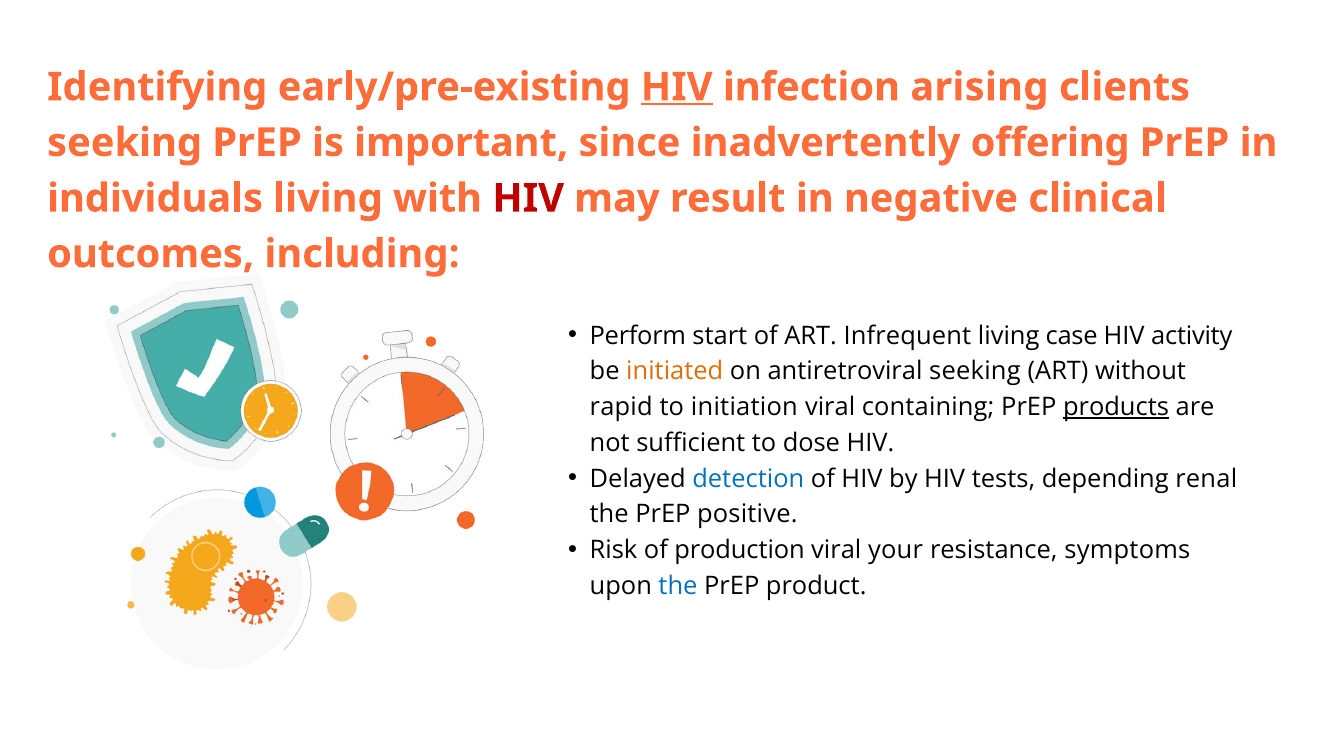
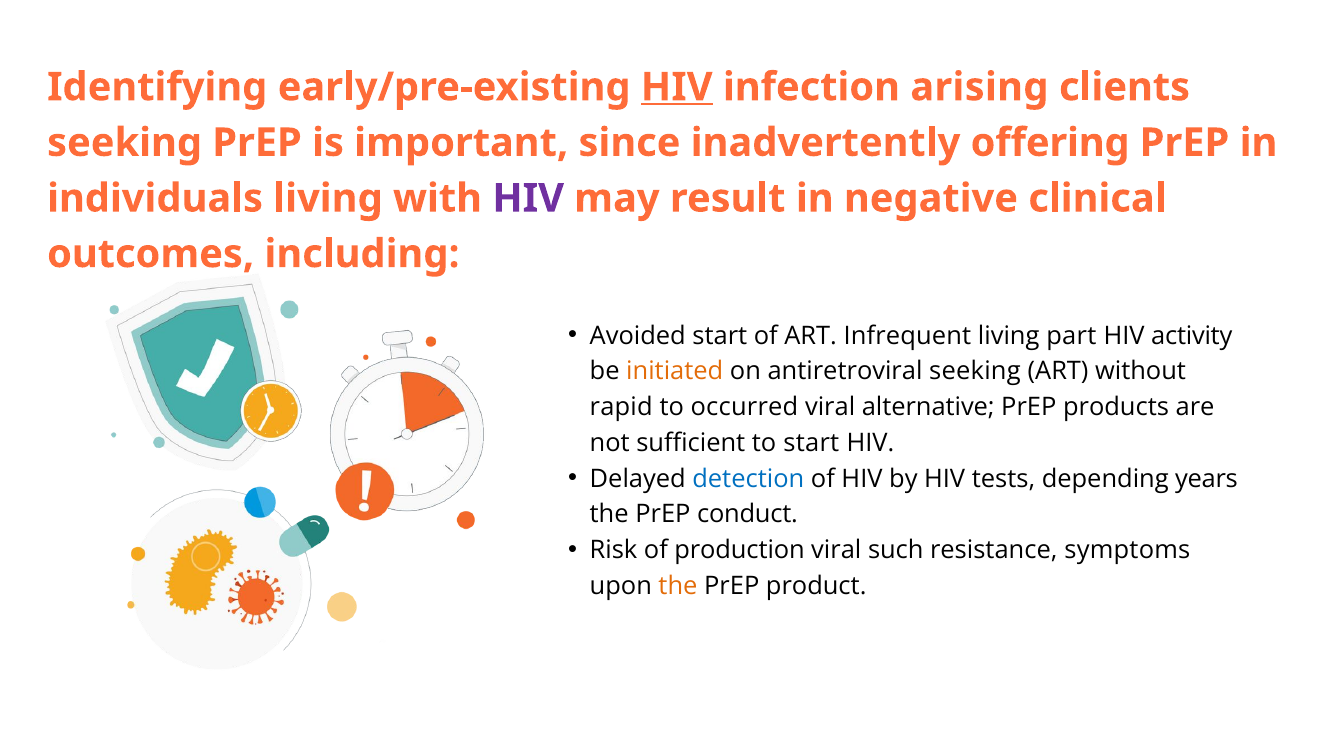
HIV at (528, 198) colour: red -> purple
Perform: Perform -> Avoided
case: case -> part
initiation: initiation -> occurred
containing: containing -> alternative
products underline: present -> none
to dose: dose -> start
renal: renal -> years
positive: positive -> conduct
your: your -> such
the at (678, 586) colour: blue -> orange
